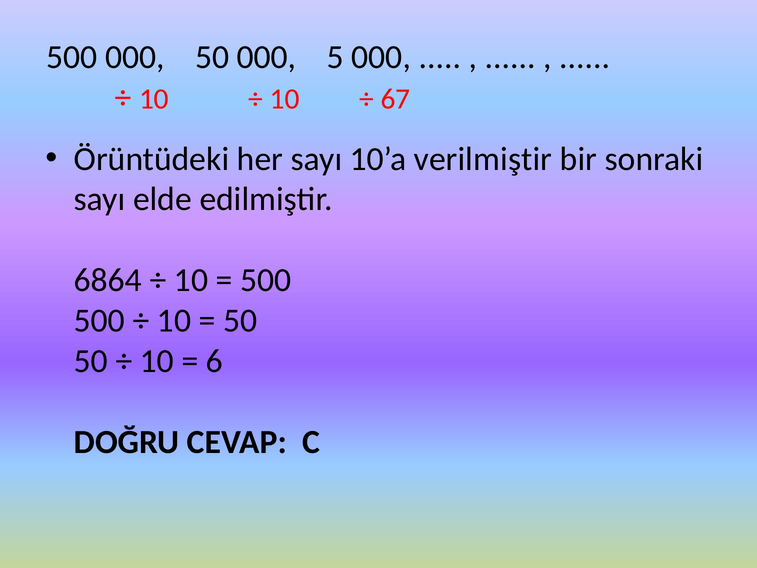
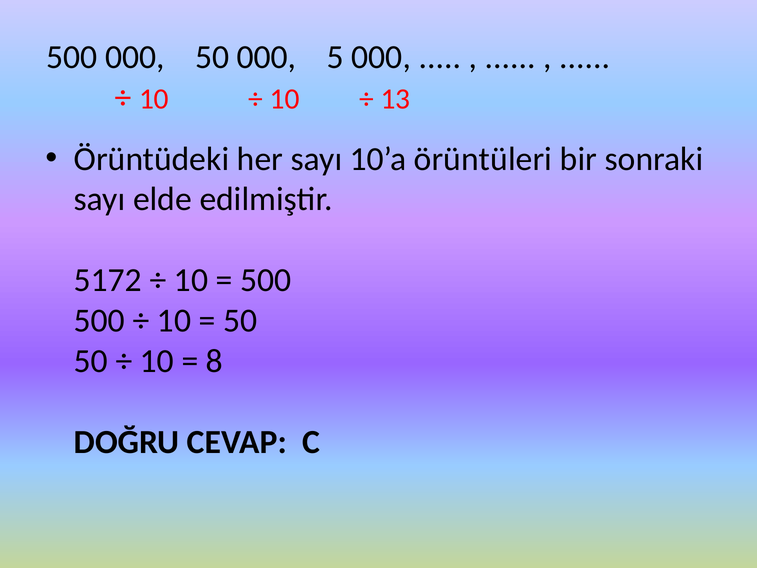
67: 67 -> 13
verilmiştir: verilmiştir -> örüntüleri
6864: 6864 -> 5172
6: 6 -> 8
